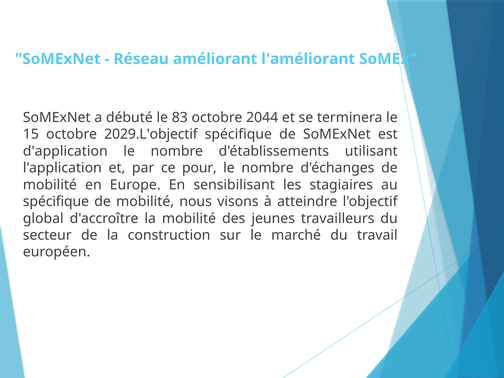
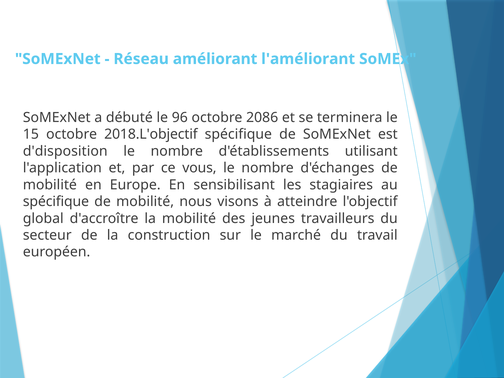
83: 83 -> 96
2044: 2044 -> 2086
2029.L'objectif: 2029.L'objectif -> 2018.L'objectif
d'application: d'application -> d'disposition
pour: pour -> vous
